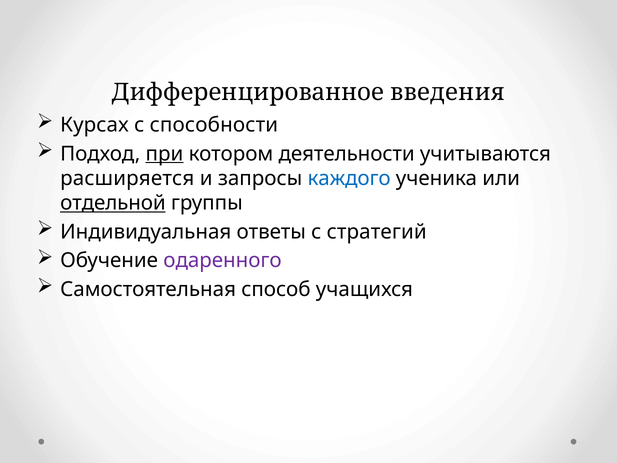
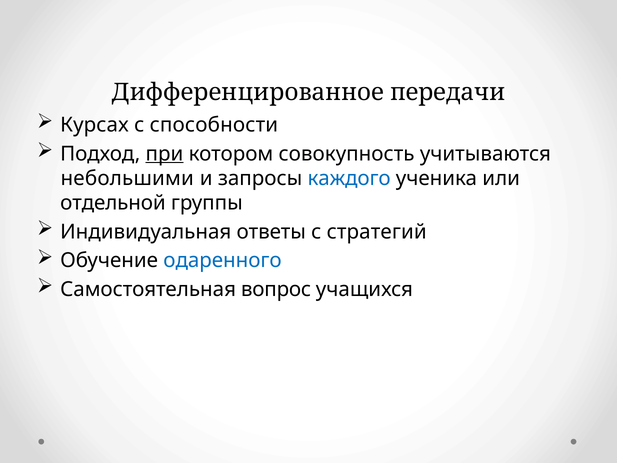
введения: введения -> передачи
деятельности: деятельности -> совокупность
расширяется: расширяется -> небольшими
отдельной underline: present -> none
одаренного colour: purple -> blue
способ: способ -> вопрос
